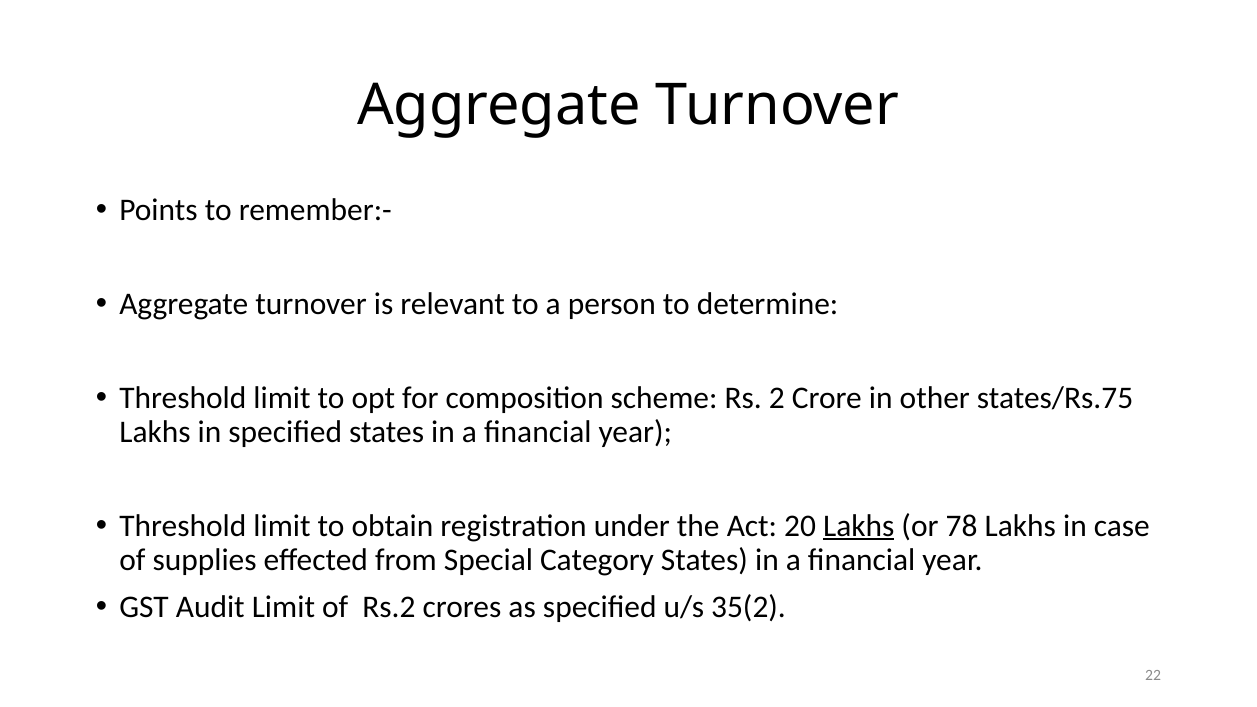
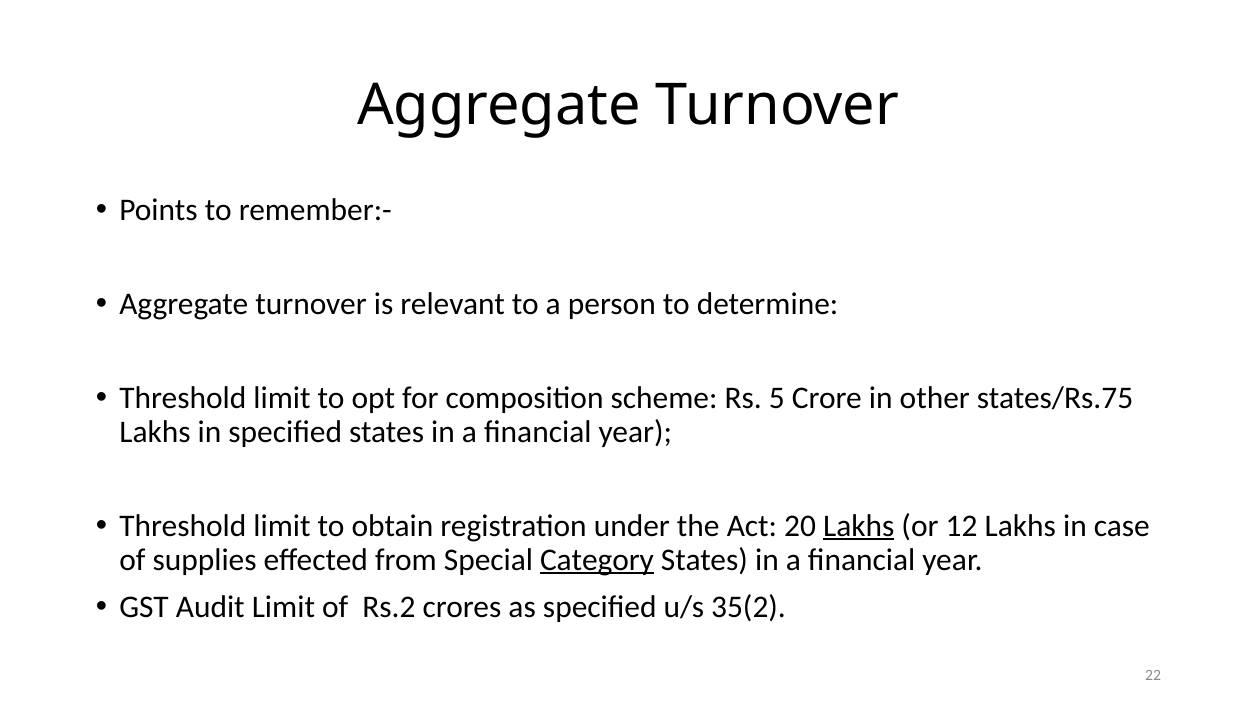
2: 2 -> 5
78: 78 -> 12
Category underline: none -> present
